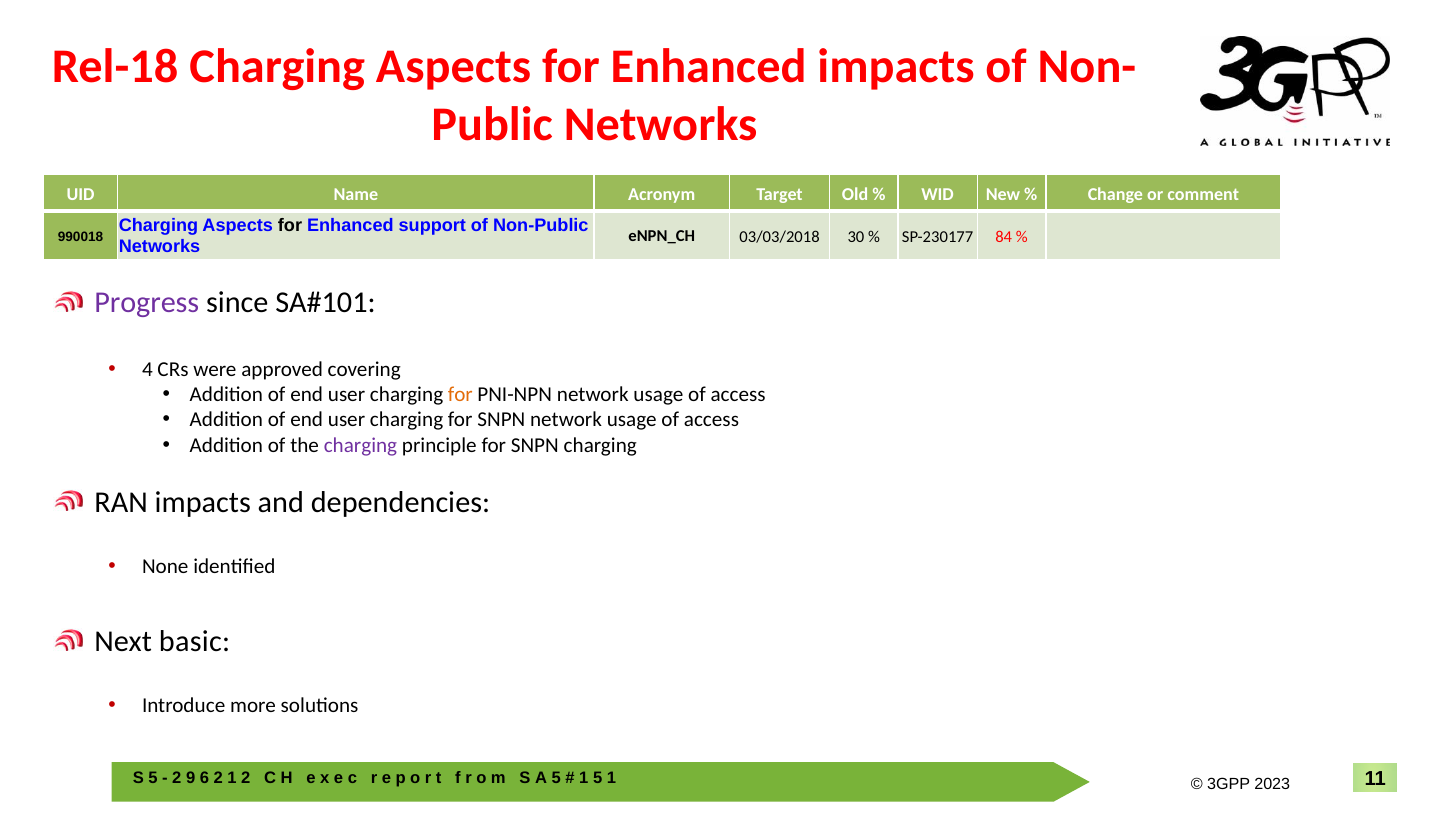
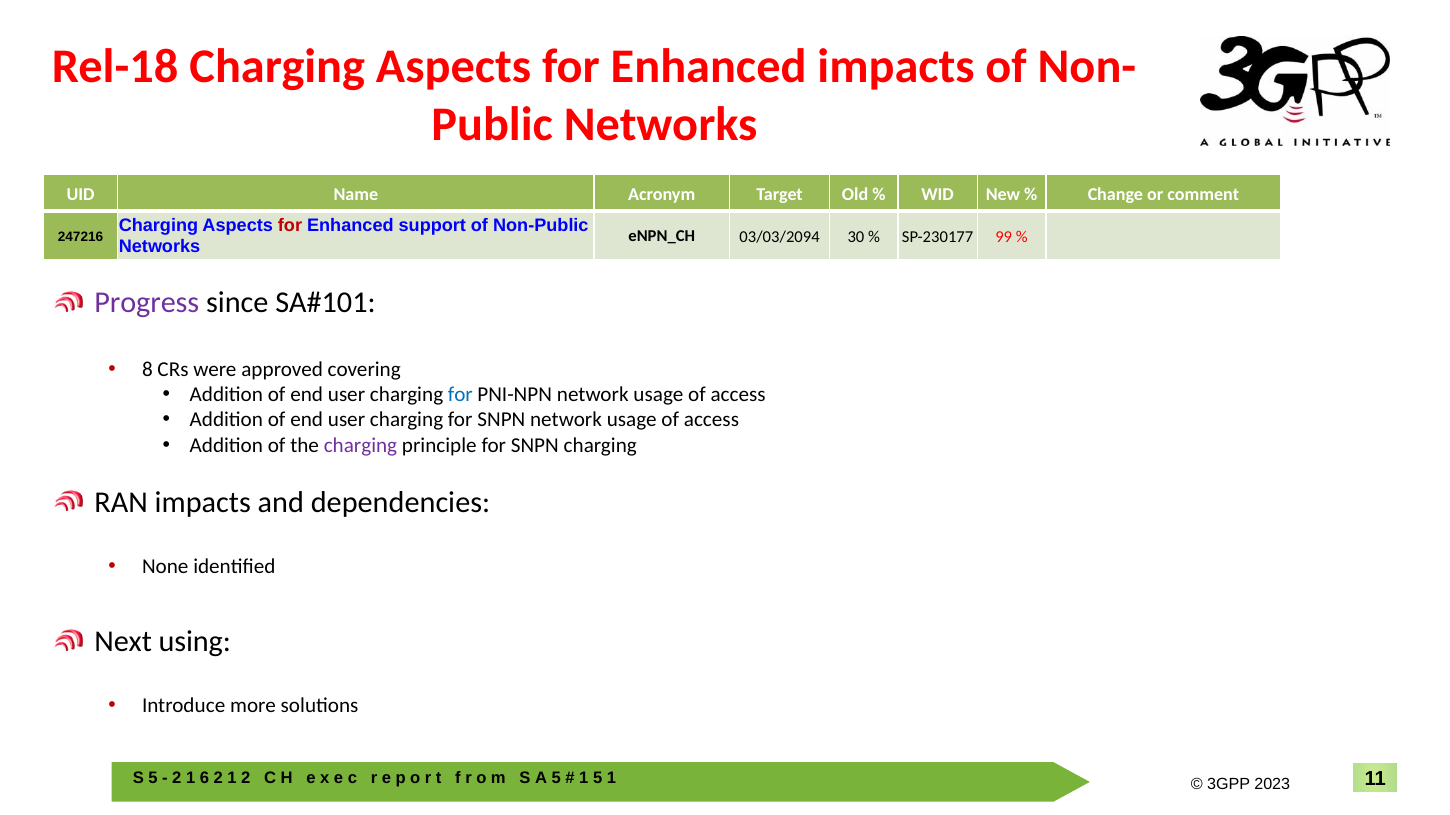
for at (290, 226) colour: black -> red
03/03/2018: 03/03/2018 -> 03/03/2094
84: 84 -> 99
990018: 990018 -> 247216
4: 4 -> 8
for at (460, 395) colour: orange -> blue
basic: basic -> using
9 at (191, 779): 9 -> 1
